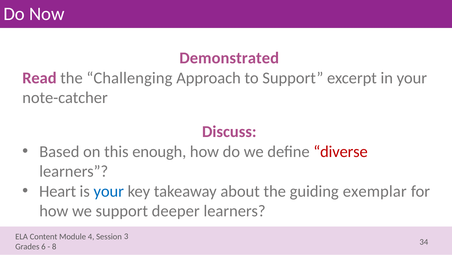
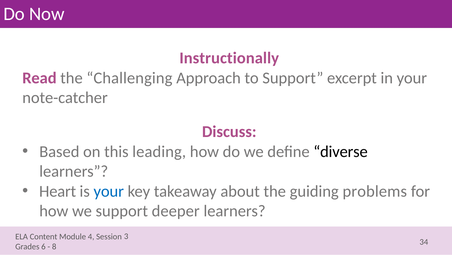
Demonstrated: Demonstrated -> Instructionally
enough: enough -> leading
diverse colour: red -> black
exemplar: exemplar -> problems
